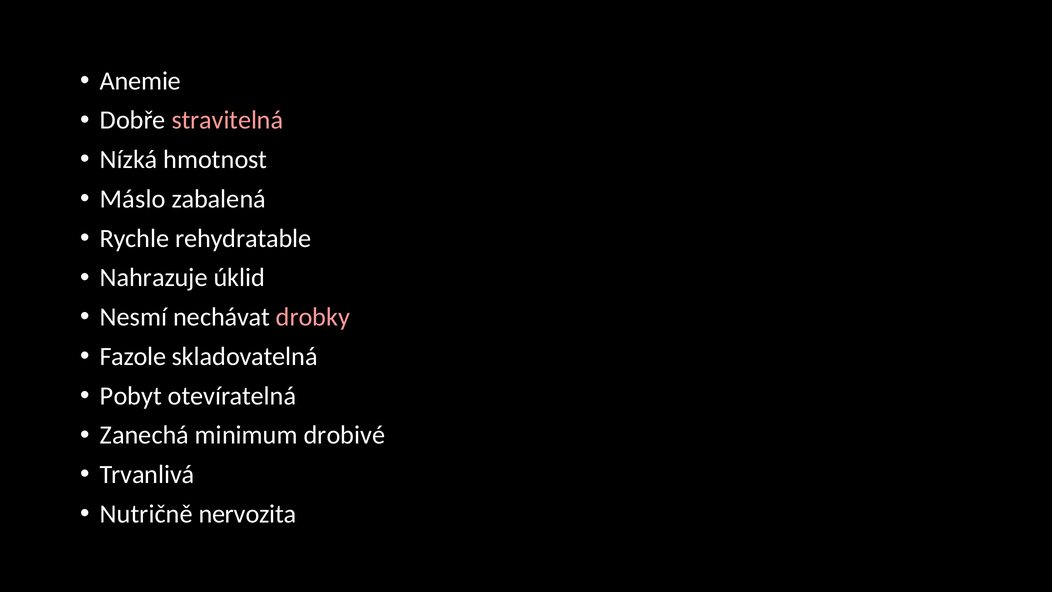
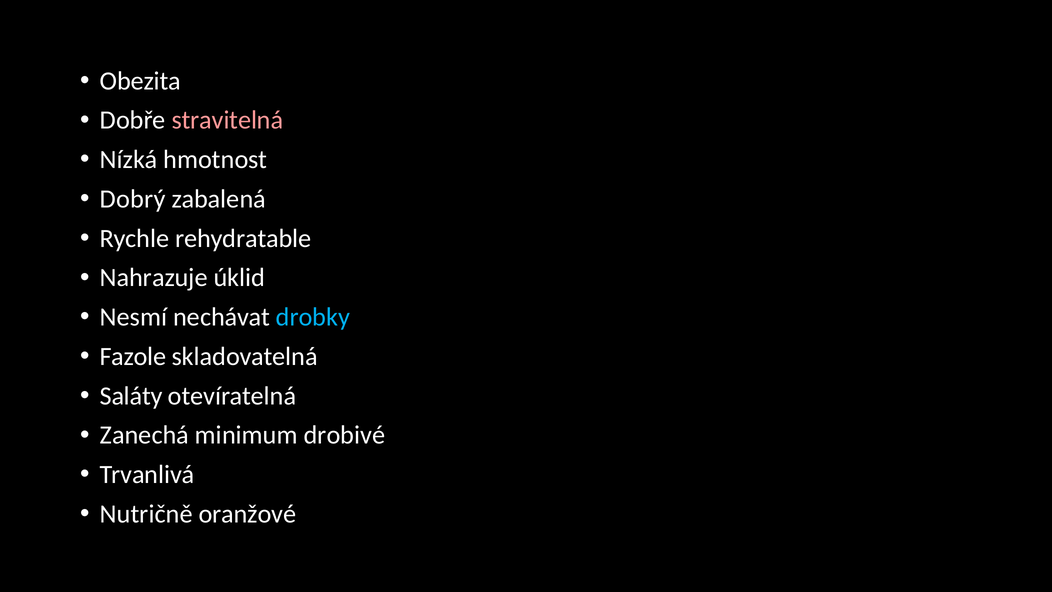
Anemie: Anemie -> Obezita
Máslo: Máslo -> Dobrý
drobky colour: pink -> light blue
Pobyt: Pobyt -> Saláty
nervozita: nervozita -> oranžové
